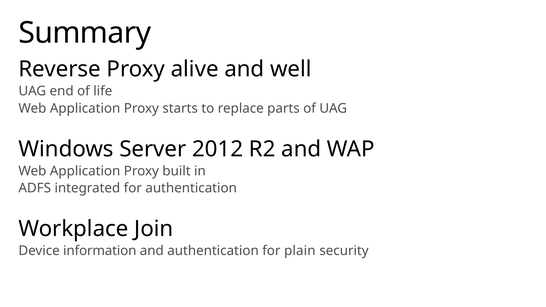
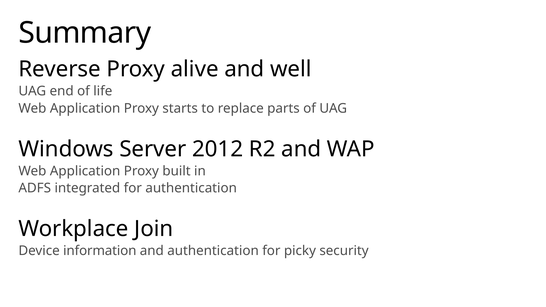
plain: plain -> picky
